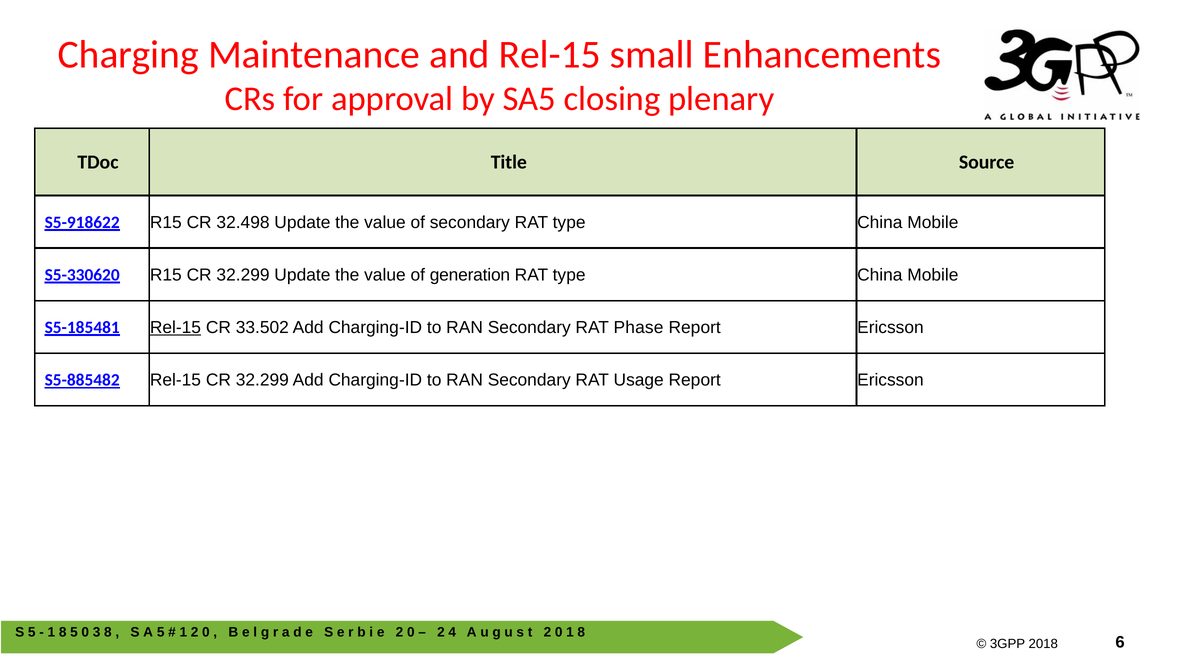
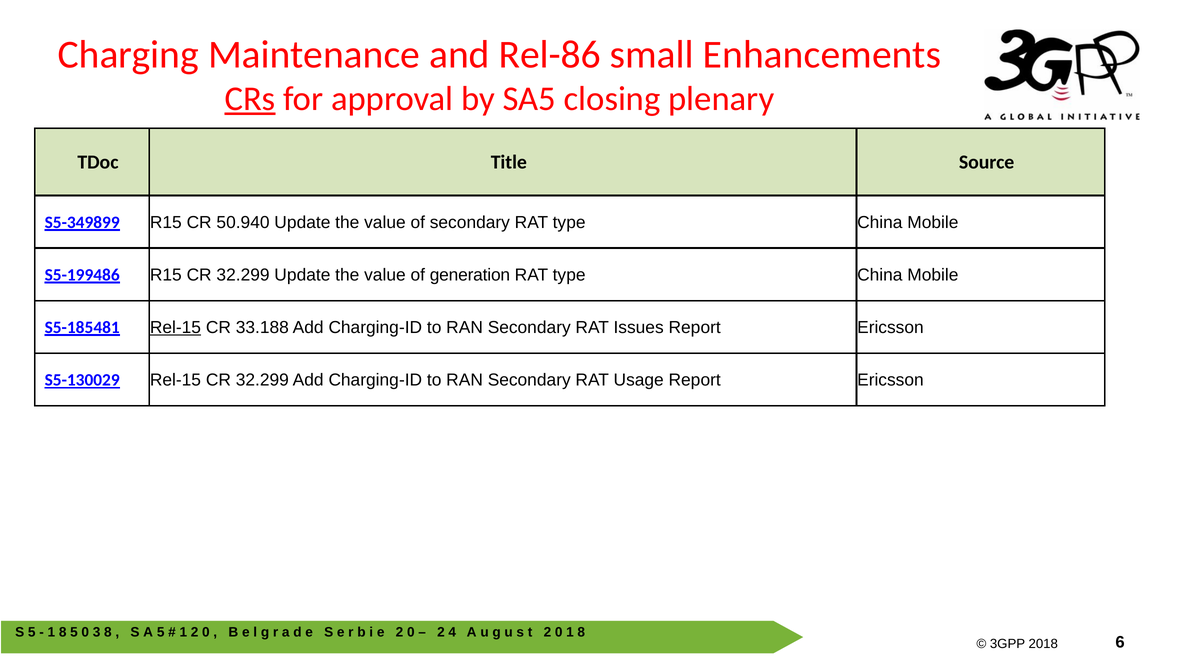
and Rel-15: Rel-15 -> Rel-86
CRs underline: none -> present
S5-918622: S5-918622 -> S5-349899
32.498: 32.498 -> 50.940
S5-330620: S5-330620 -> S5-199486
33.502: 33.502 -> 33.188
Phase: Phase -> Issues
S5-885482: S5-885482 -> S5-130029
